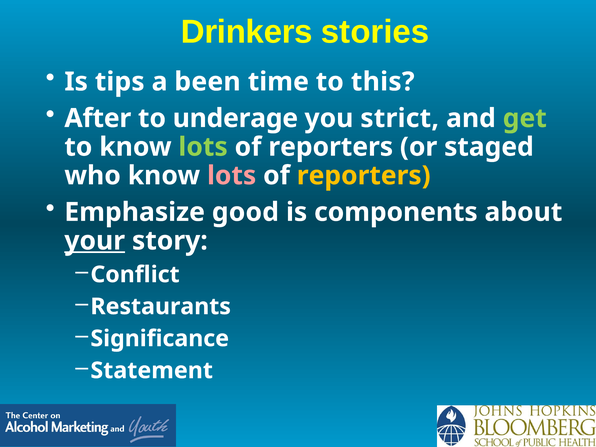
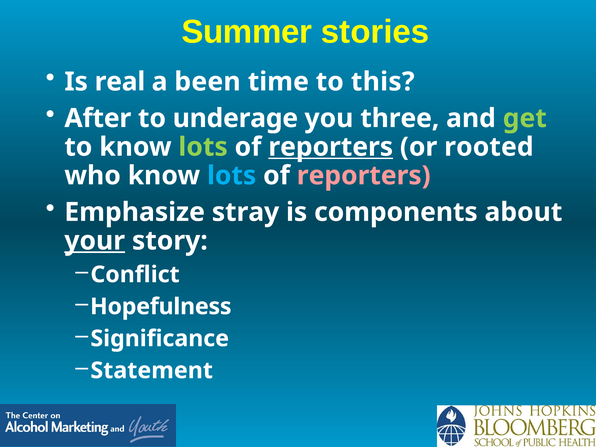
Drinkers: Drinkers -> Summer
tips: tips -> real
strict: strict -> three
reporters at (331, 147) underline: none -> present
staged: staged -> rooted
lots at (232, 176) colour: pink -> light blue
reporters at (364, 176) colour: yellow -> pink
good: good -> stray
Restaurants: Restaurants -> Hopefulness
